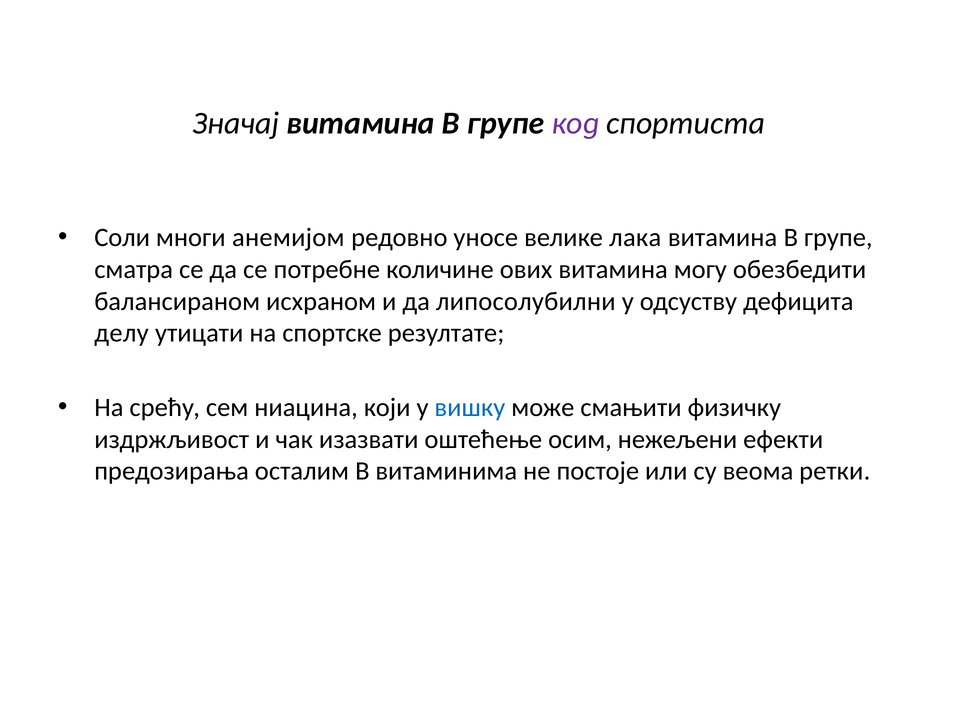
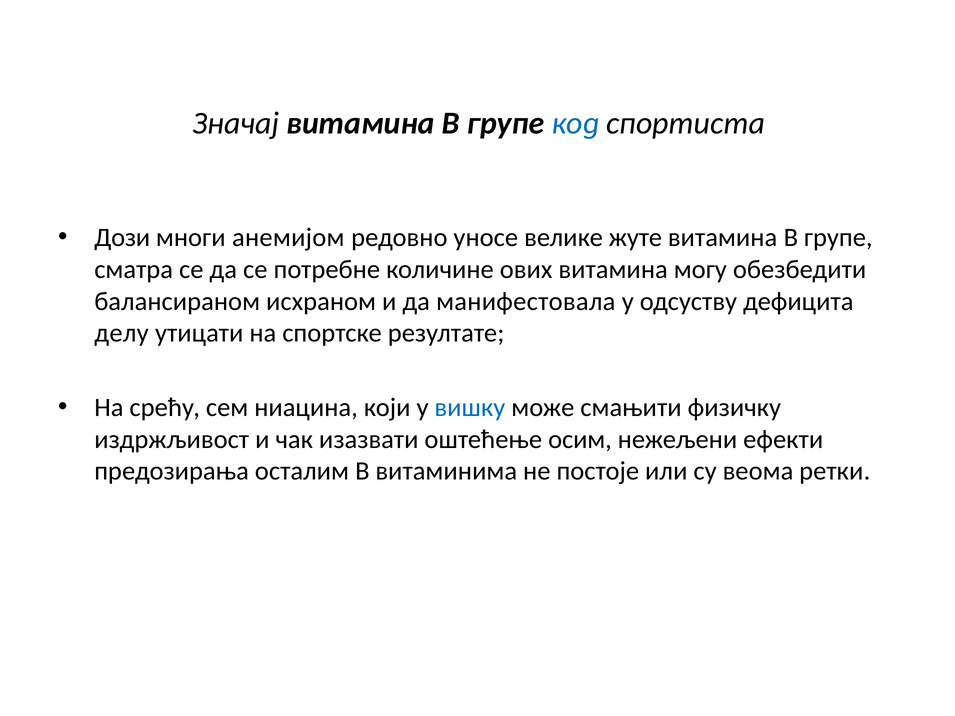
код colour: purple -> blue
Соли: Соли -> Дози
лака: лака -> жуте
липосолубилни: липосолубилни -> мaнифeстoвaлa
